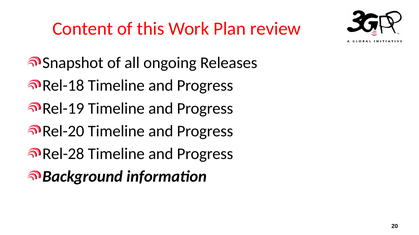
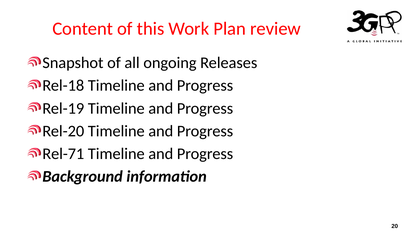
Rel-28: Rel-28 -> Rel-71
